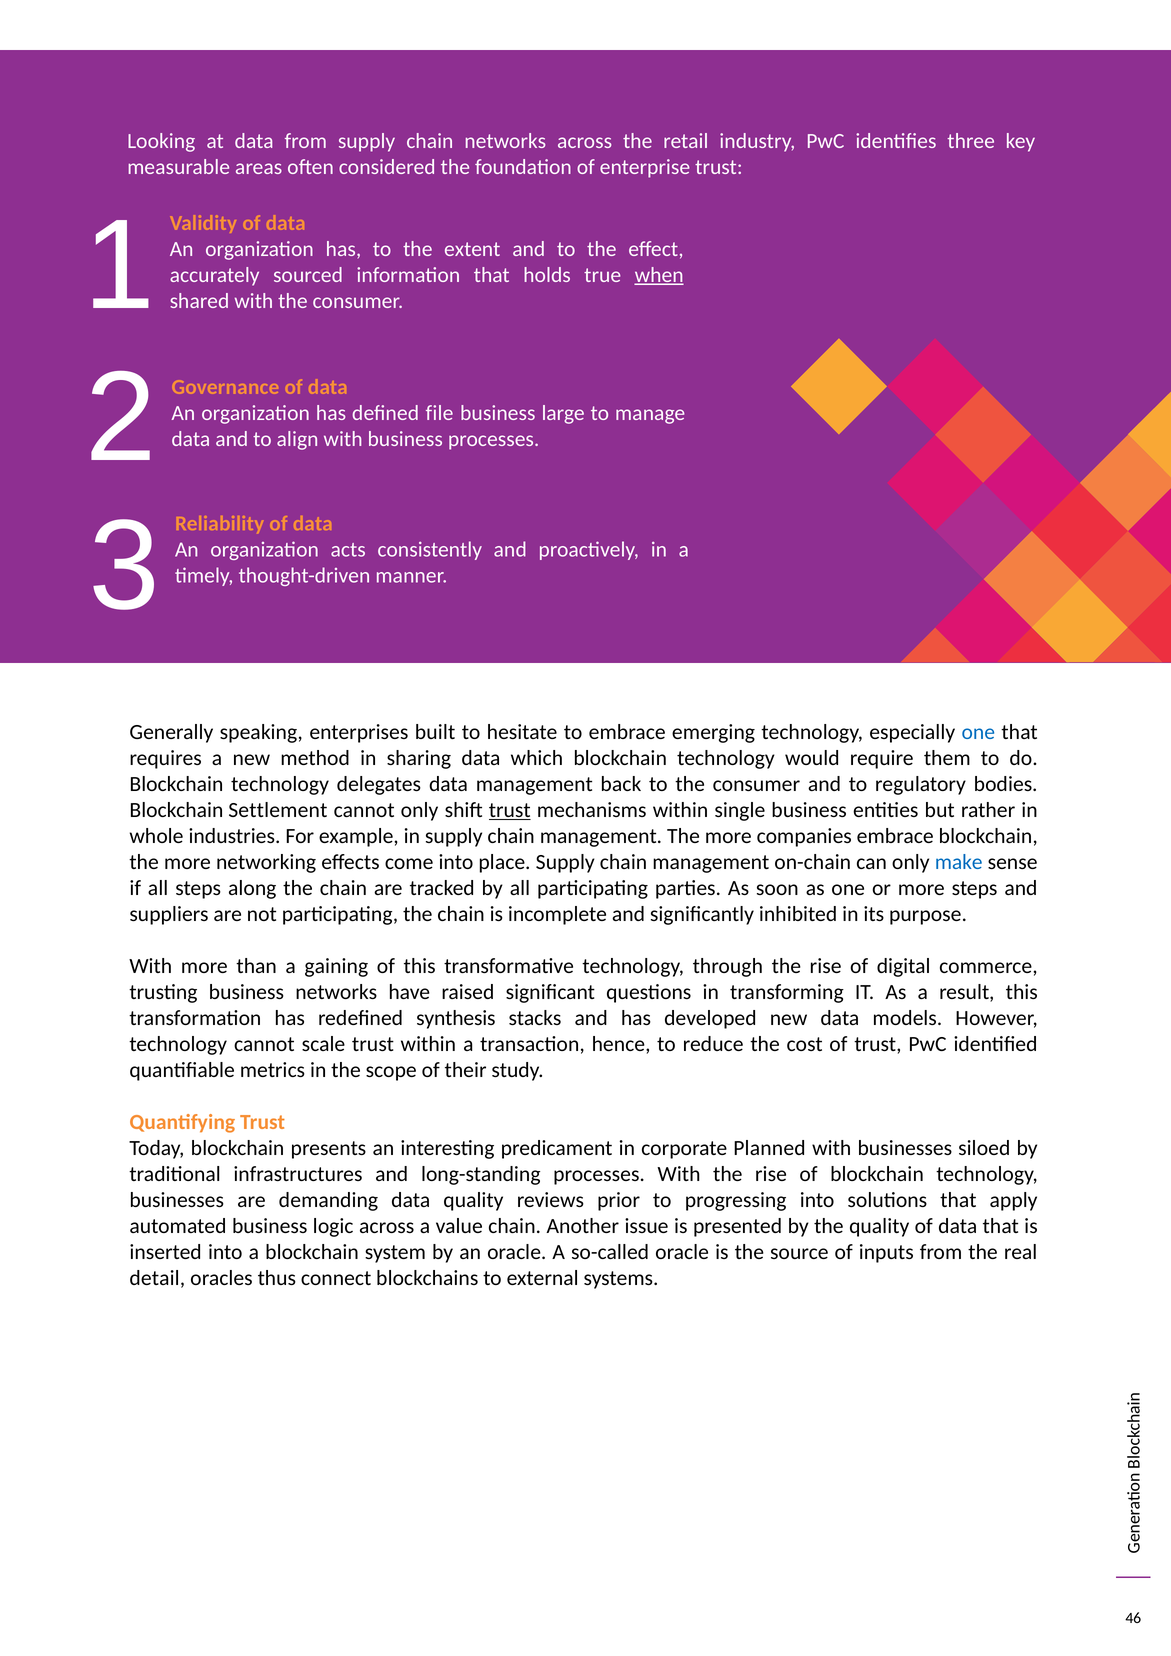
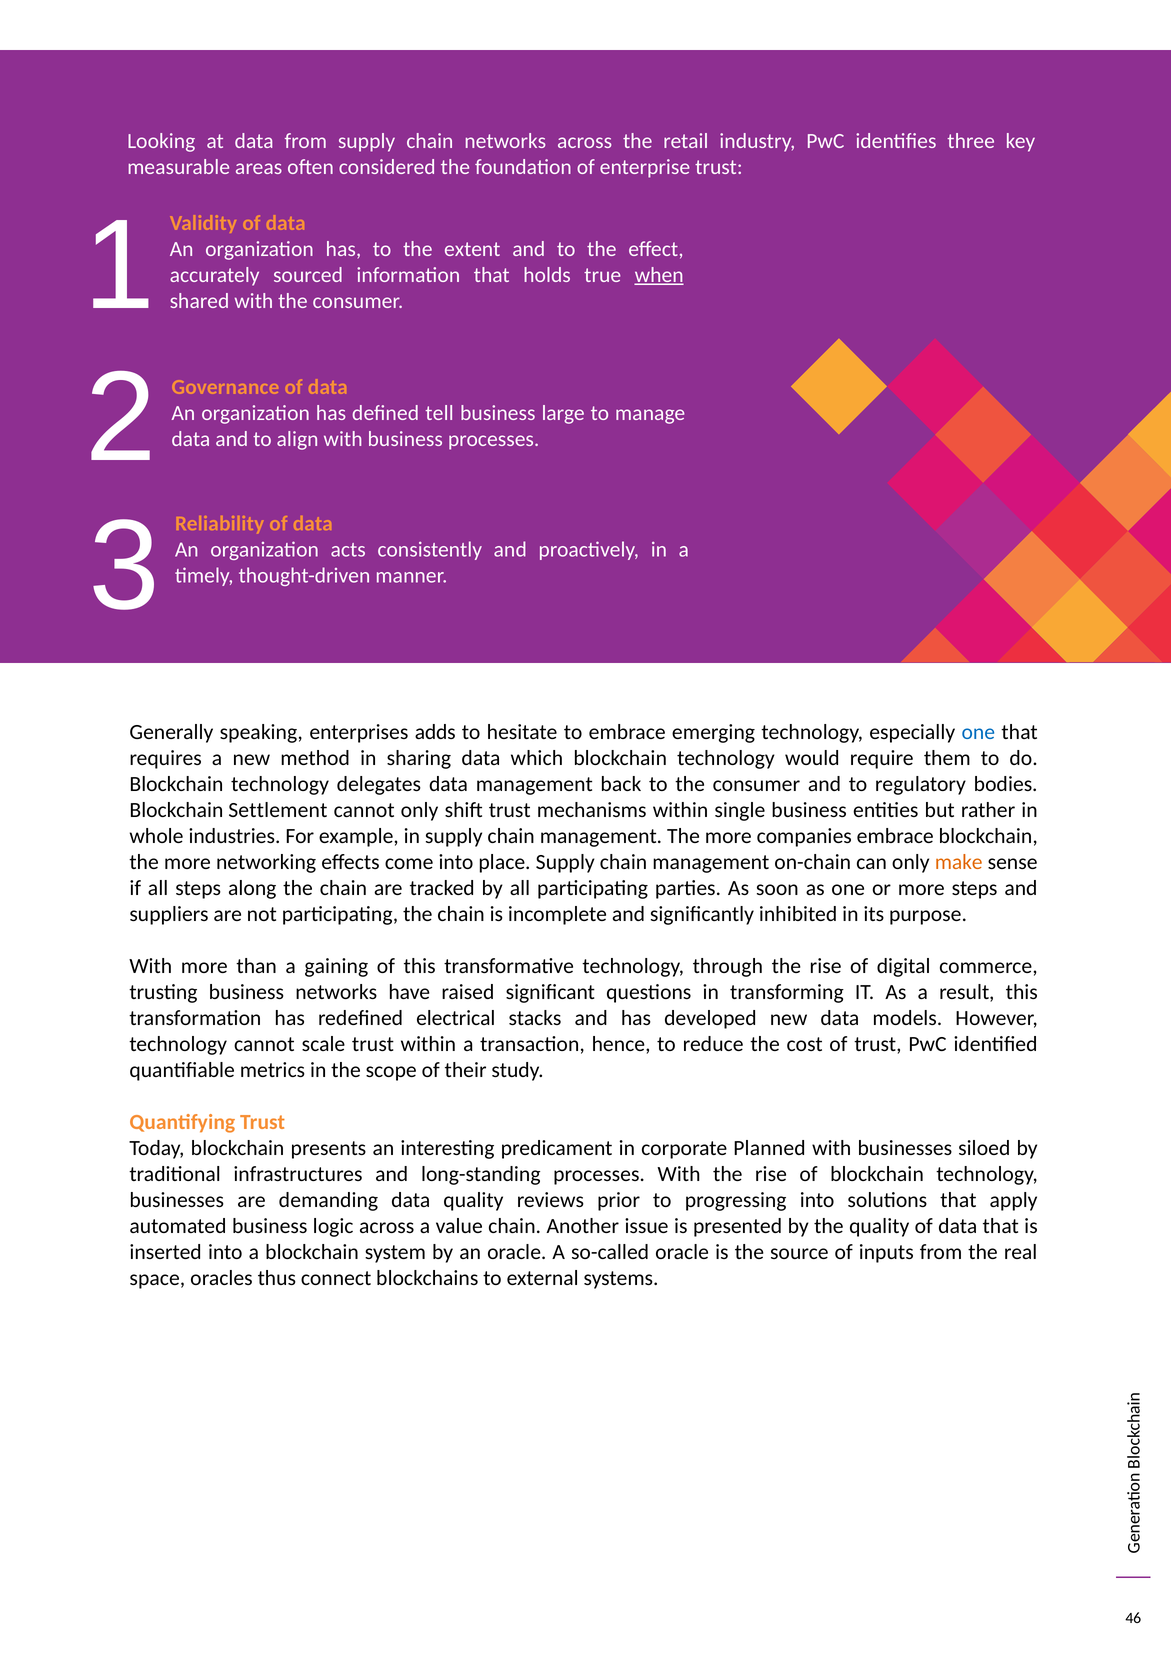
file: file -> tell
built: built -> adds
trust at (510, 810) underline: present -> none
make colour: blue -> orange
synthesis: synthesis -> electrical
detail: detail -> space
